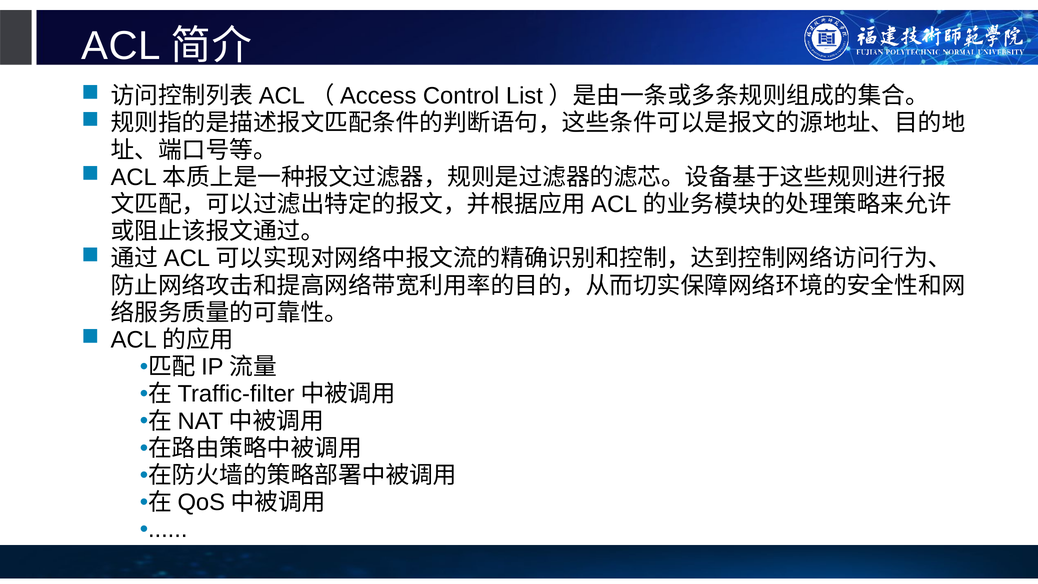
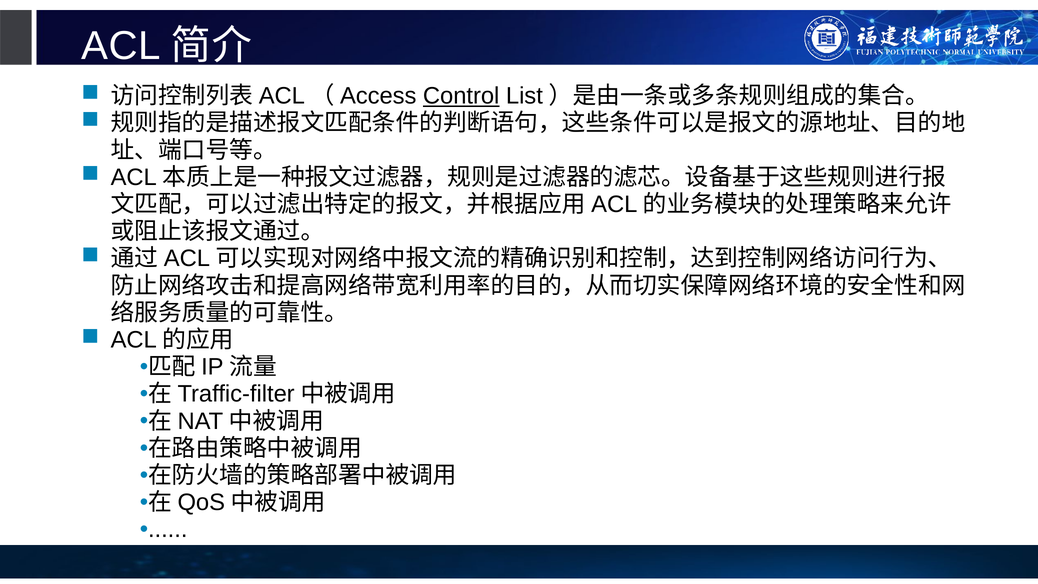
Control underline: none -> present
